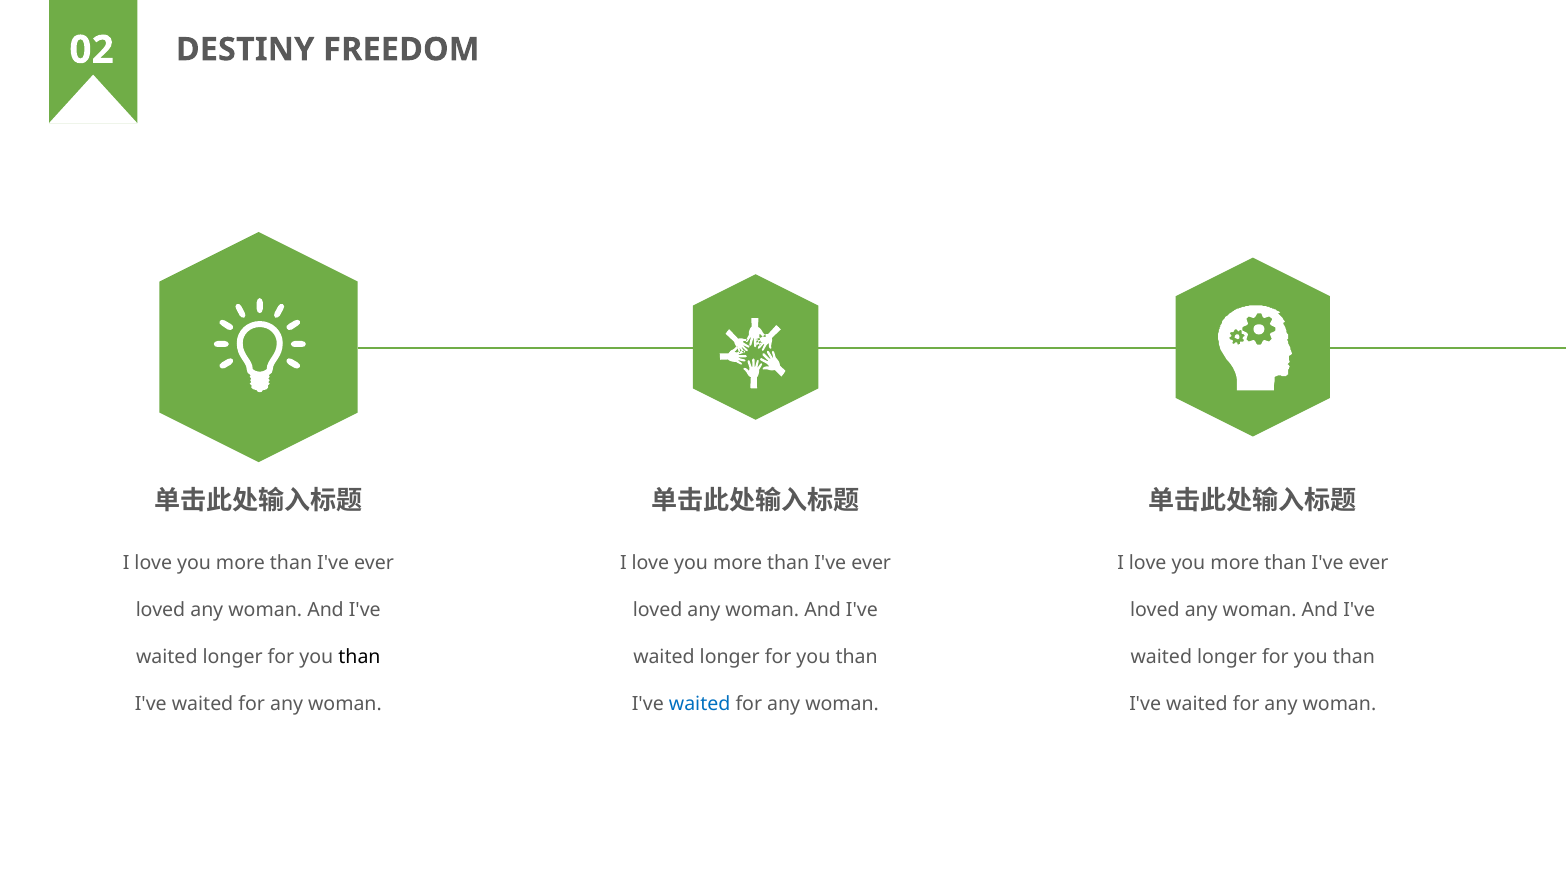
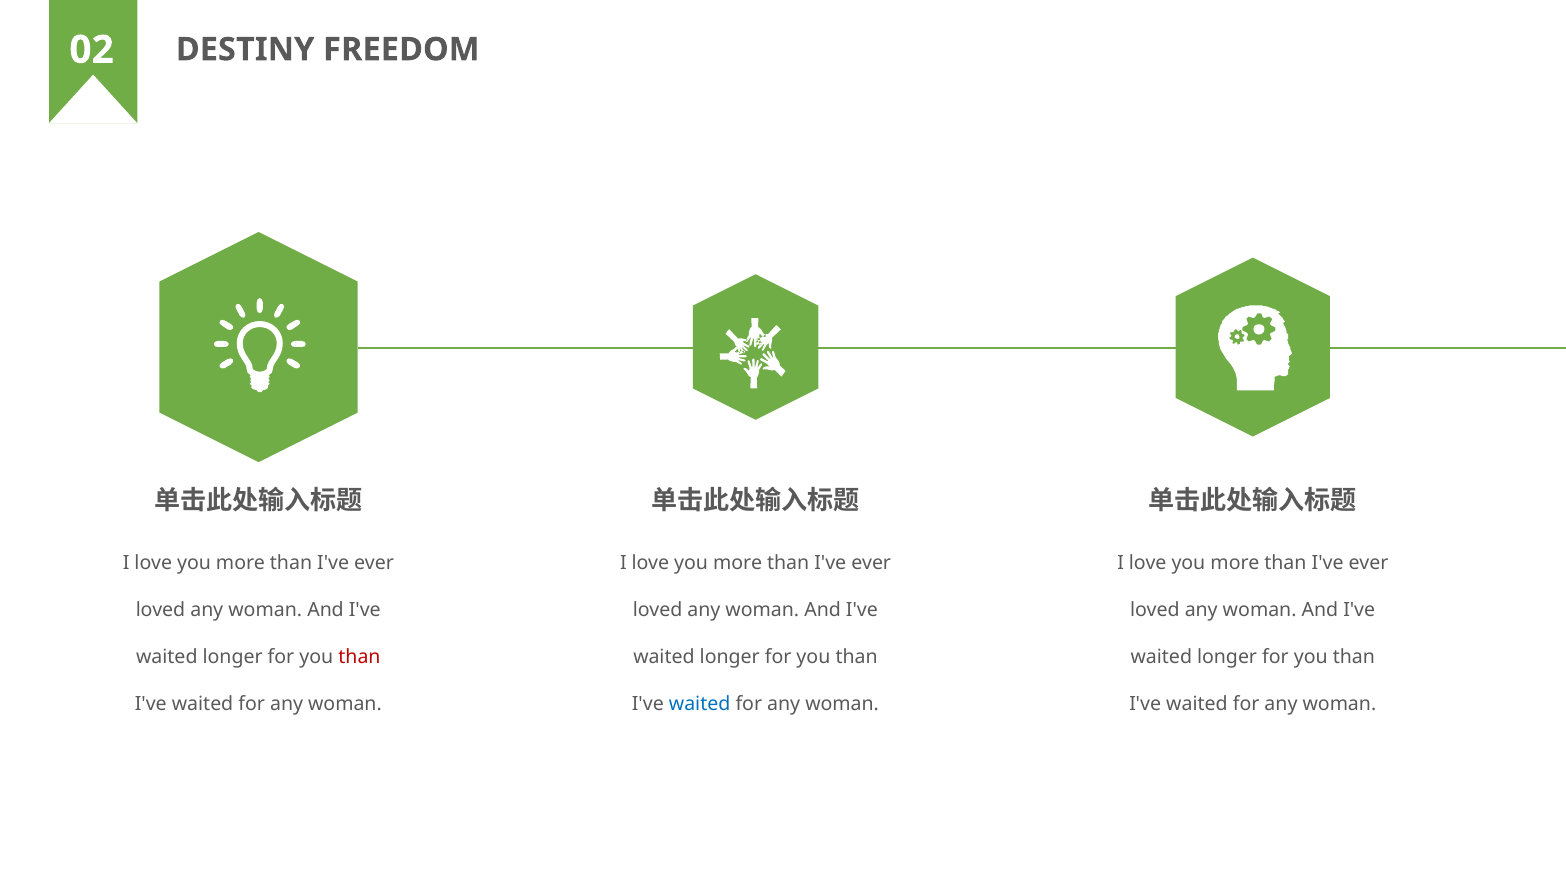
than at (360, 657) colour: black -> red
